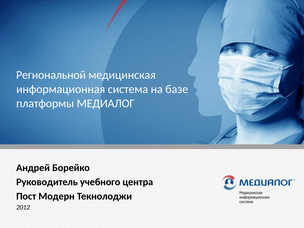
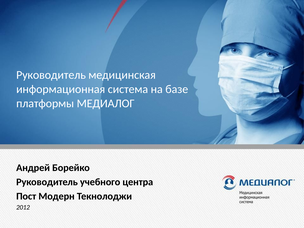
Региональной at (51, 75): Региональной -> Руководитель
